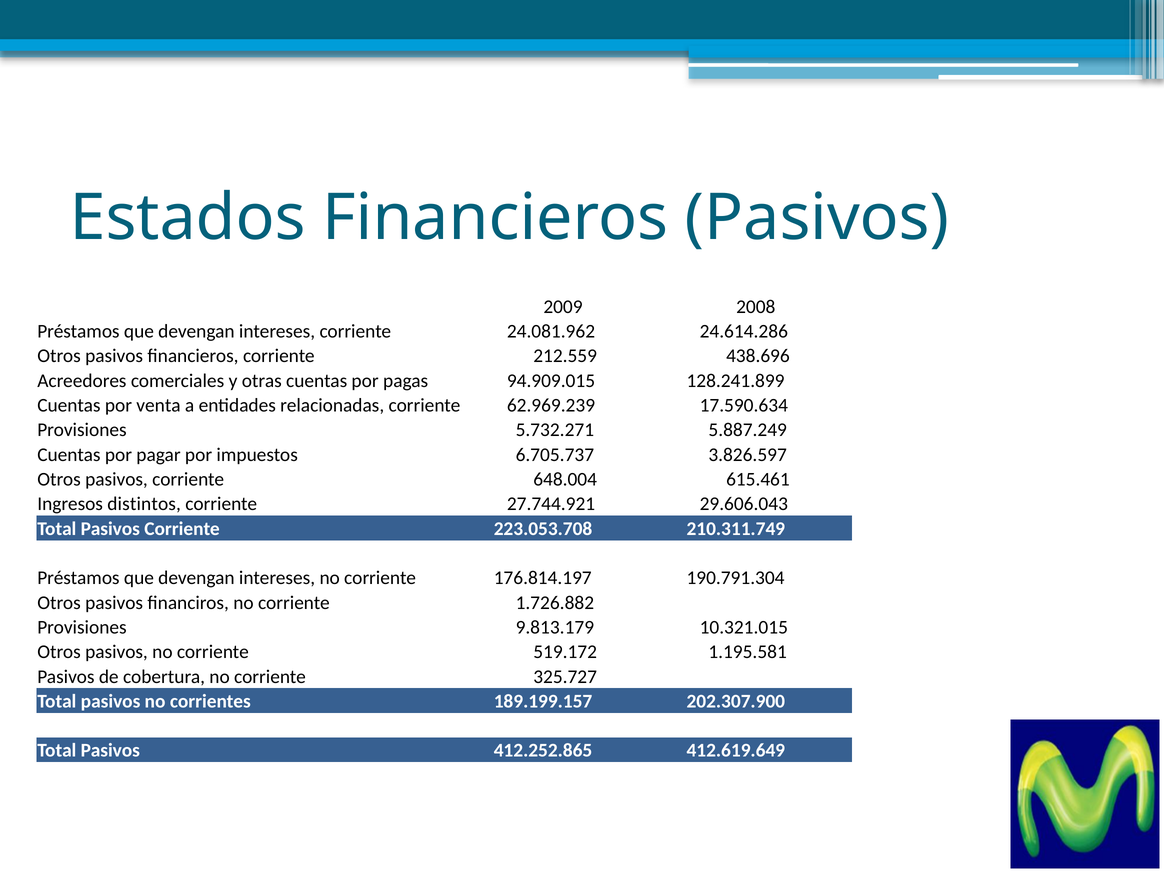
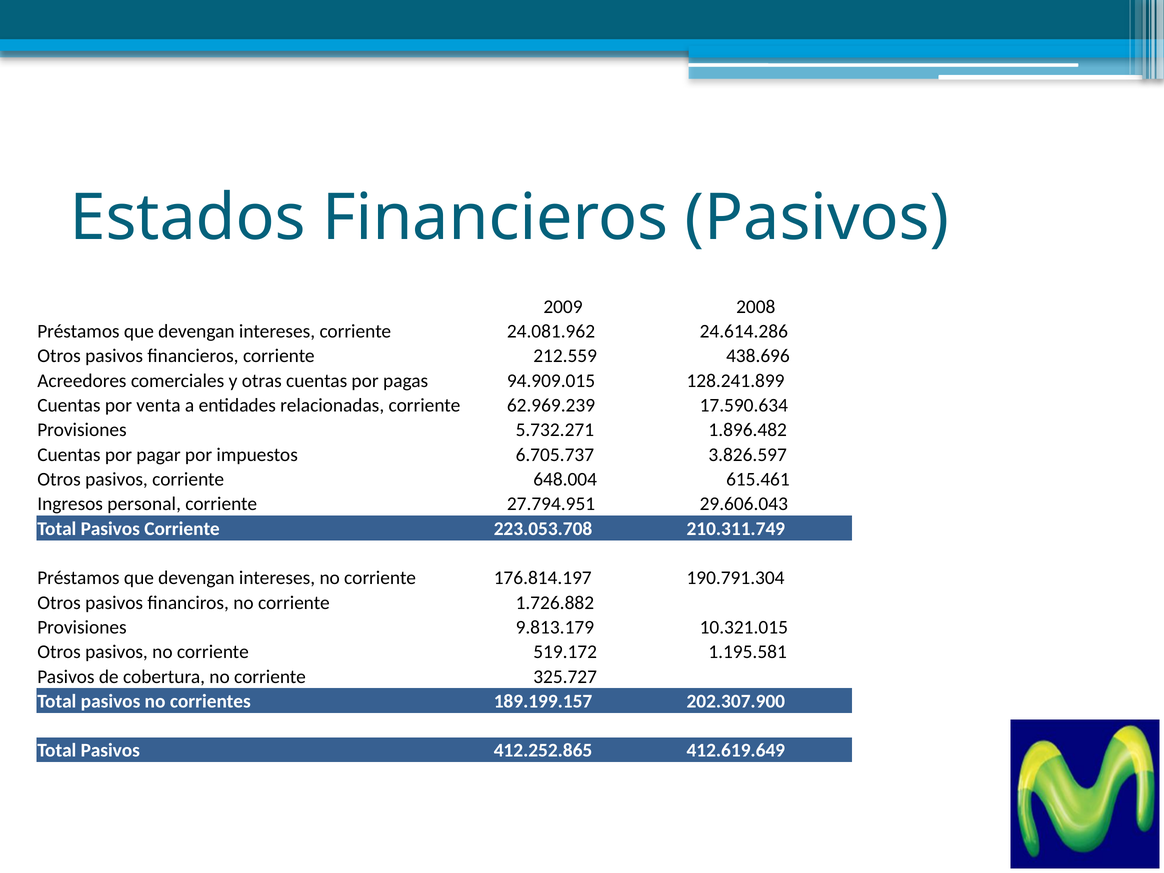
5.887.249: 5.887.249 -> 1.896.482
distintos: distintos -> personal
27.744.921: 27.744.921 -> 27.794.951
